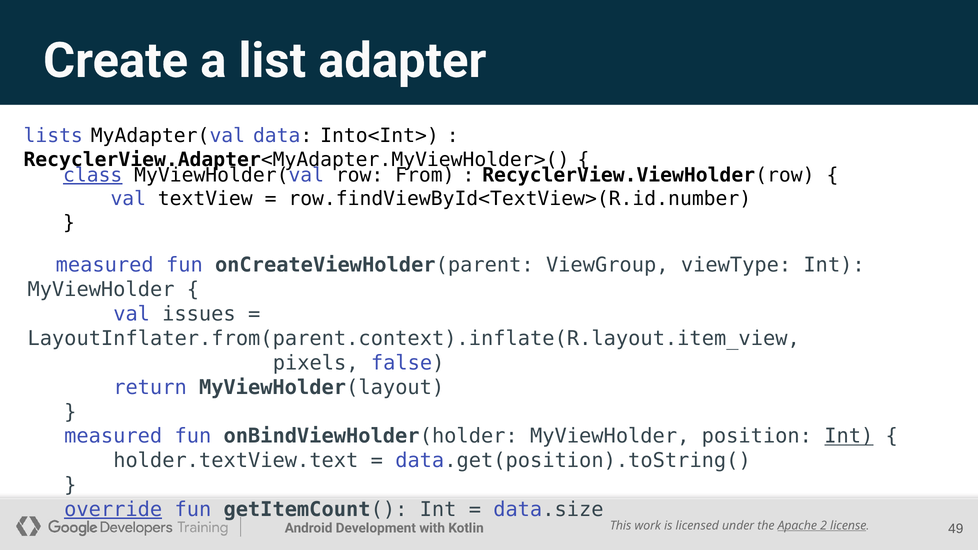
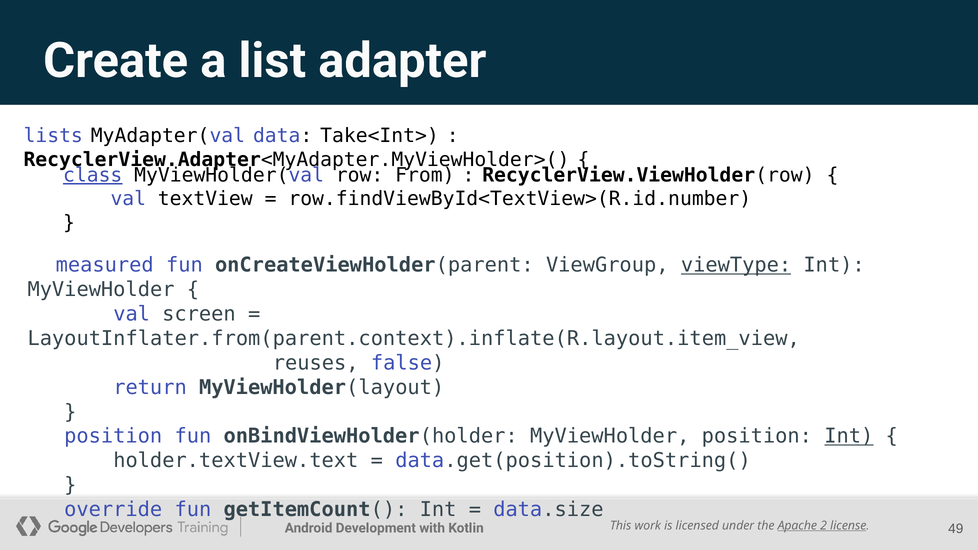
Into<Int>: Into<Int> -> Take<Int>
viewType underline: none -> present
issues: issues -> screen
pixels: pixels -> reuses
measured at (113, 436): measured -> position
override underline: present -> none
